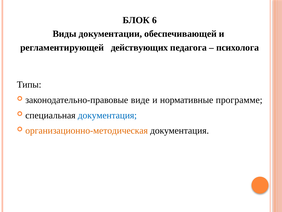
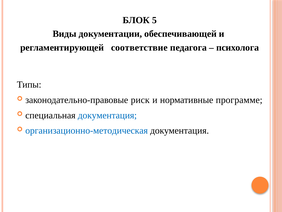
6: 6 -> 5
действующих: действующих -> соответствие
виде: виде -> риск
организационно-методическая colour: orange -> blue
